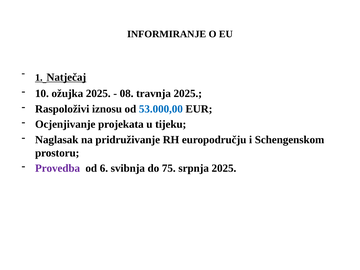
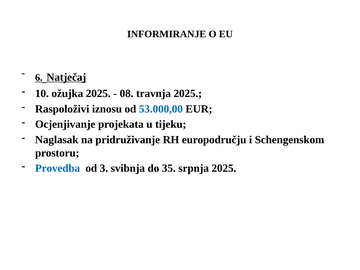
1: 1 -> 6
Provedba colour: purple -> blue
6: 6 -> 3
75: 75 -> 35
